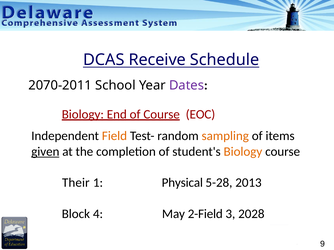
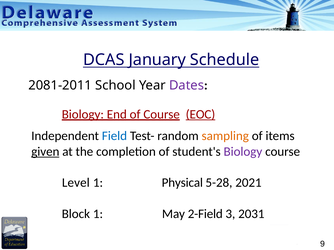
Receive: Receive -> January
2070-2011: 2070-2011 -> 2081-2011
EOC underline: none -> present
Field colour: orange -> blue
Biology at (243, 152) colour: orange -> purple
Their: Their -> Level
2013: 2013 -> 2021
Block 4: 4 -> 1
2028: 2028 -> 2031
